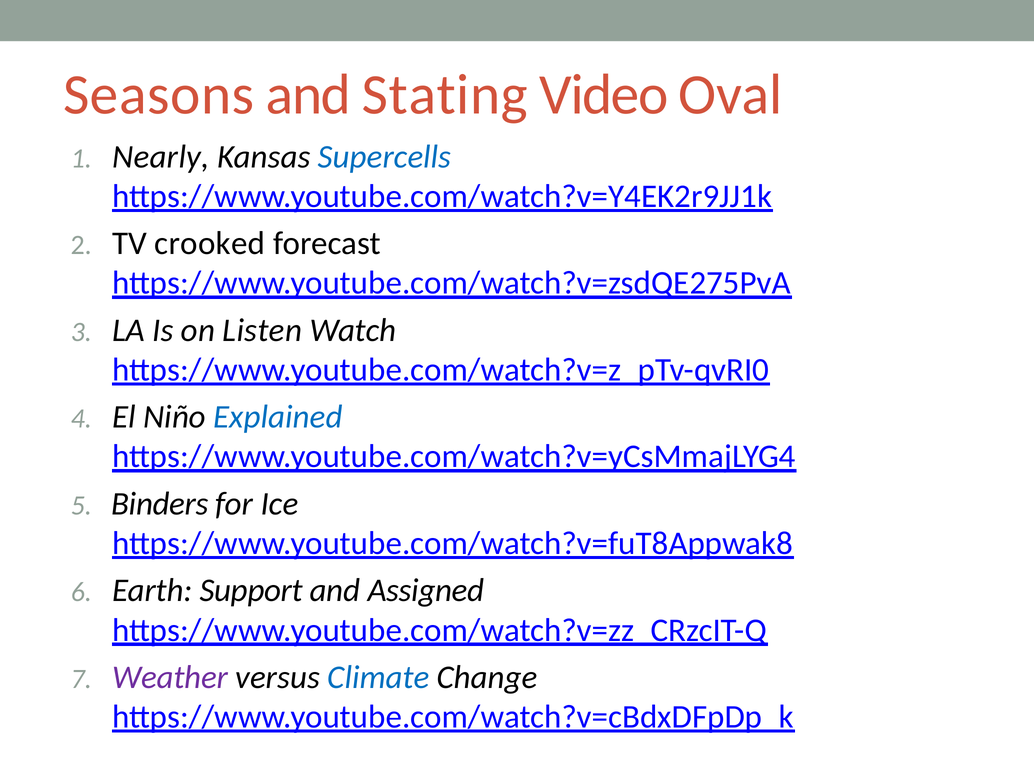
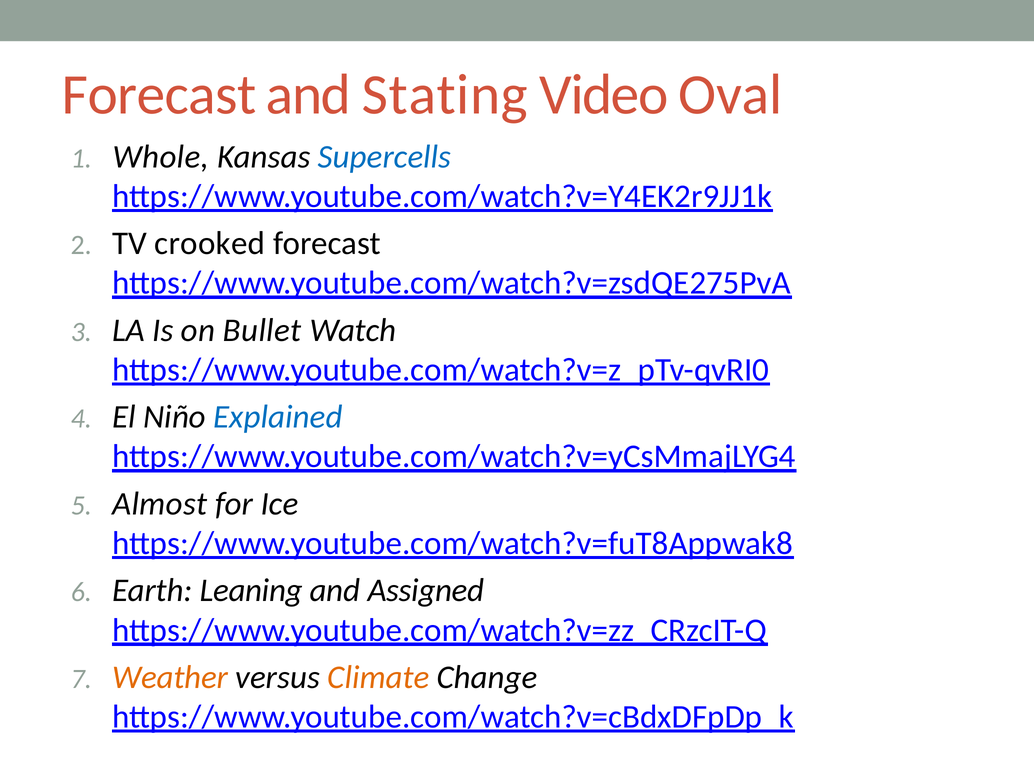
Seasons at (159, 95): Seasons -> Forecast
Nearly: Nearly -> Whole
Listen: Listen -> Bullet
Binders: Binders -> Almost
Support: Support -> Leaning
Weather colour: purple -> orange
Climate colour: blue -> orange
